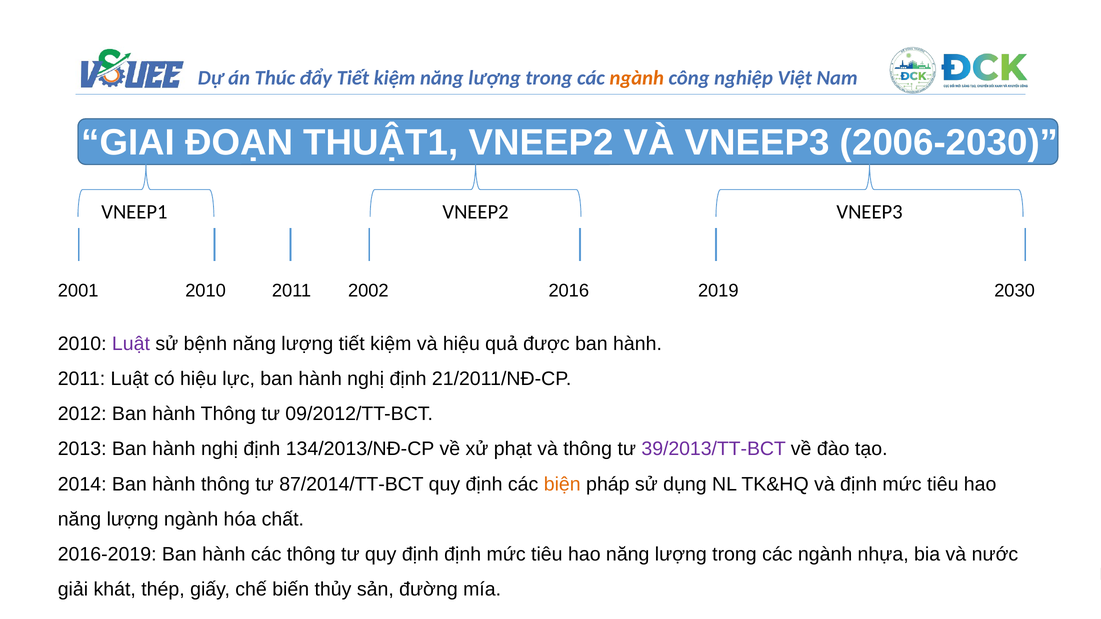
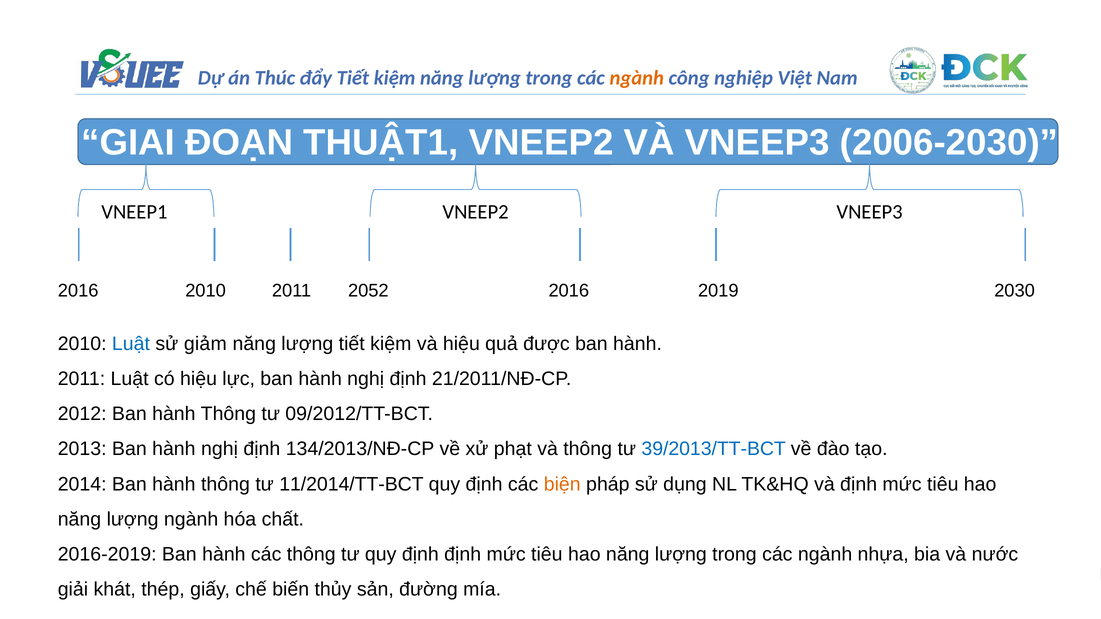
2001 at (78, 291): 2001 -> 2016
2002: 2002 -> 2052
Luật at (131, 344) colour: purple -> blue
bệnh: bệnh -> giảm
39/2013/TT-BCT colour: purple -> blue
87/2014/TT-BCT: 87/2014/TT-BCT -> 11/2014/TT-BCT
